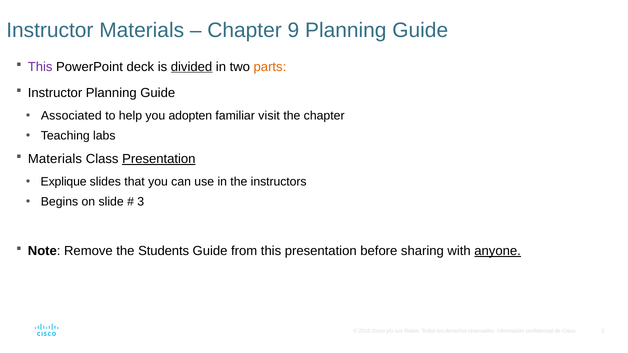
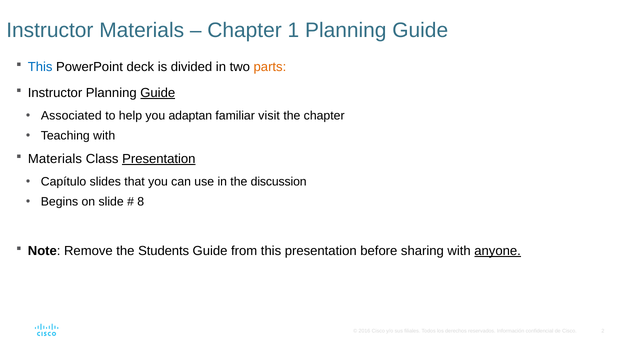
9: 9 -> 1
This at (40, 67) colour: purple -> blue
divided underline: present -> none
Guide at (158, 93) underline: none -> present
adopten: adopten -> adaptan
Teaching labs: labs -> with
Explique: Explique -> Capítulo
instructors: instructors -> discussion
3: 3 -> 8
